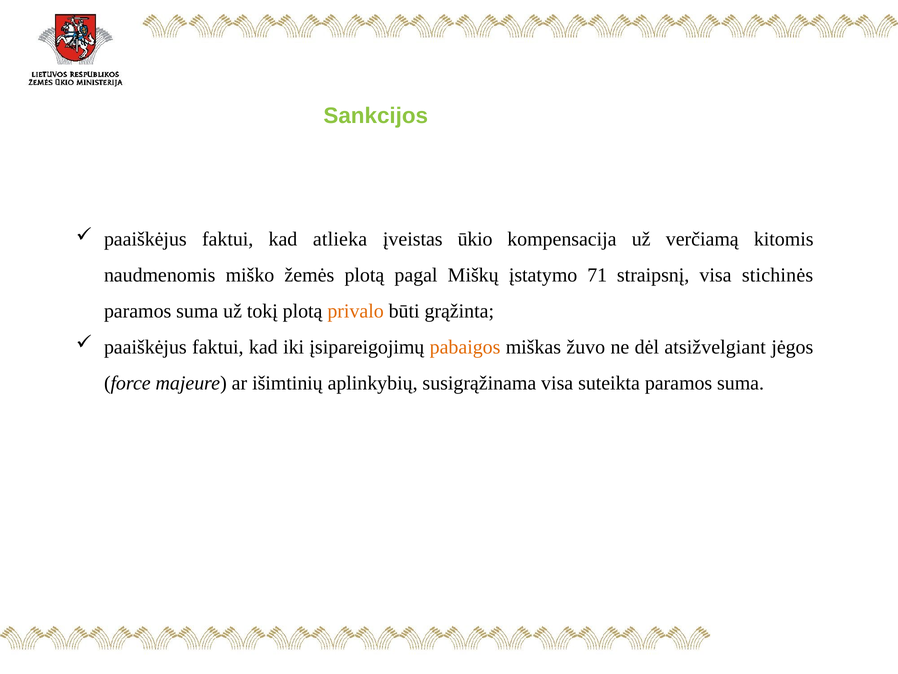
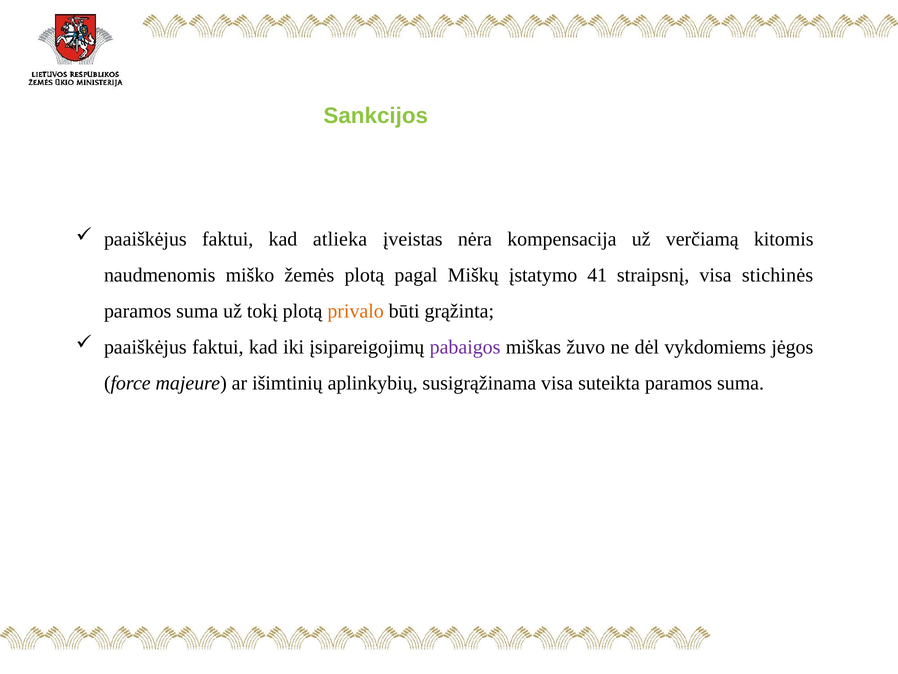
ūkio: ūkio -> nėra
71: 71 -> 41
pabaigos colour: orange -> purple
atsižvelgiant: atsižvelgiant -> vykdomiems
